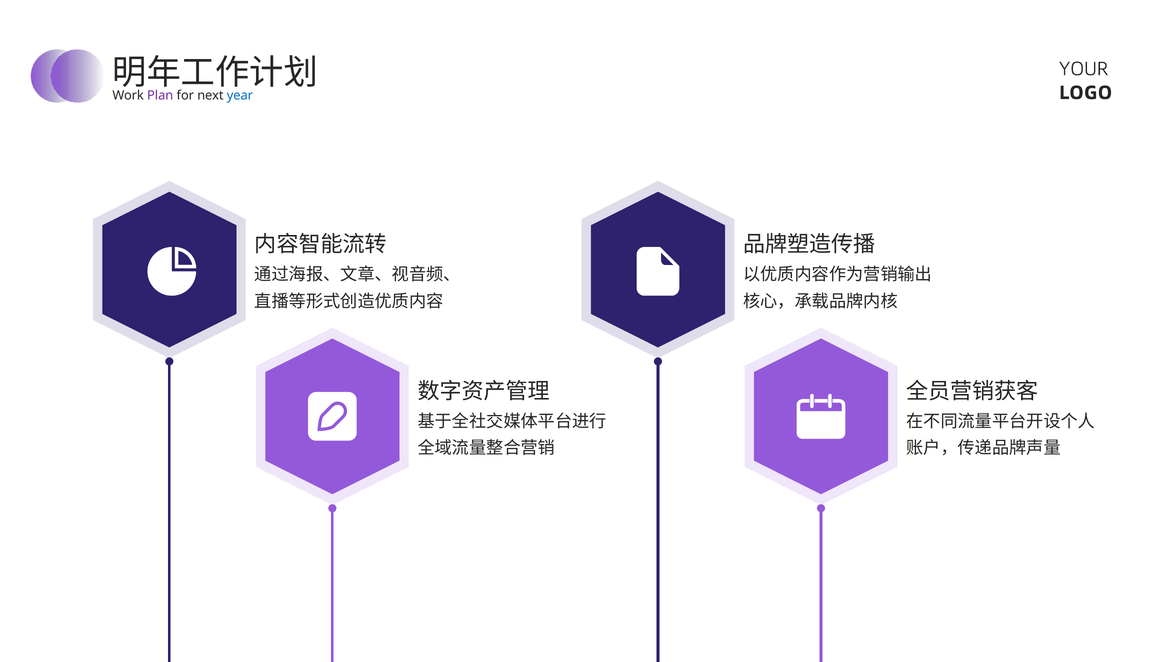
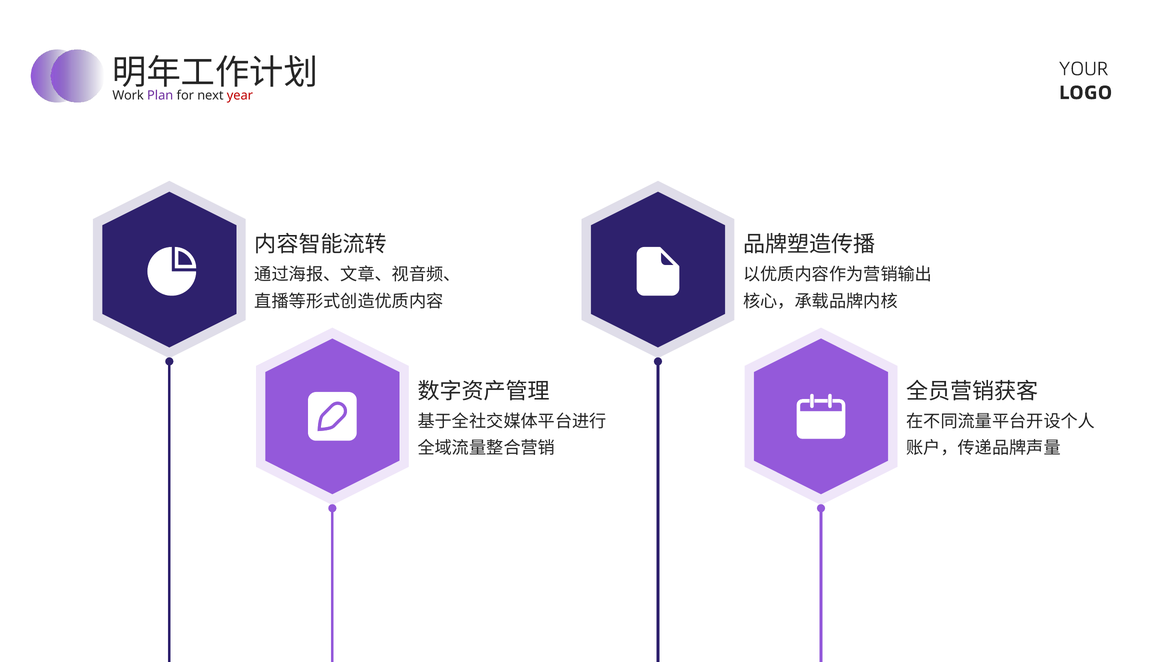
year colour: blue -> red
